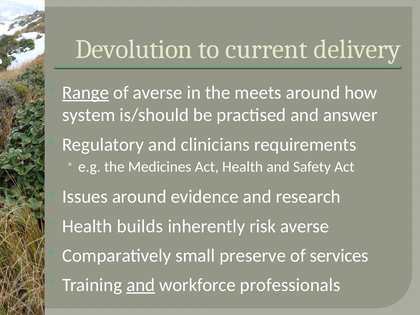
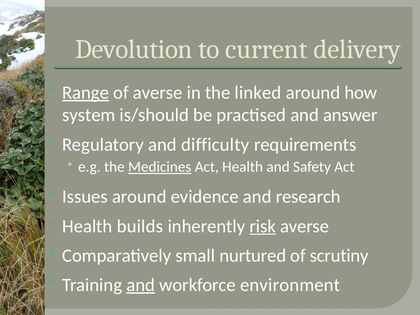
meets: meets -> linked
clinicians: clinicians -> difficulty
Medicines underline: none -> present
risk underline: none -> present
preserve: preserve -> nurtured
services: services -> scrutiny
professionals: professionals -> environment
